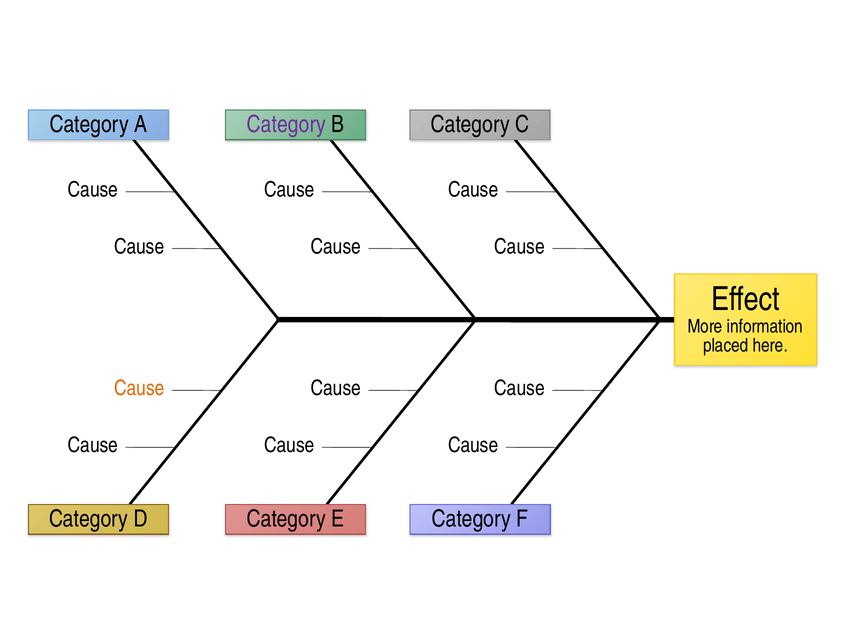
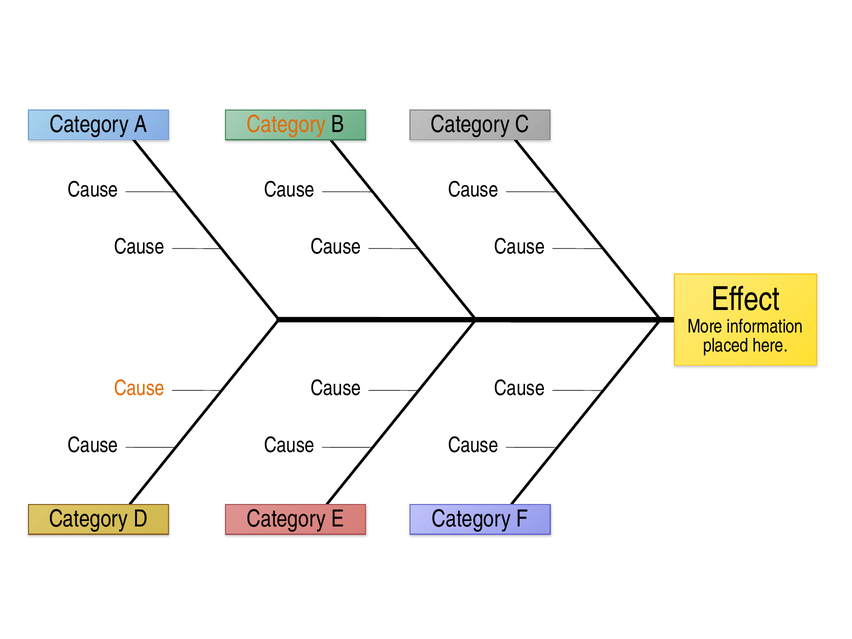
Category at (286, 124) colour: purple -> orange
